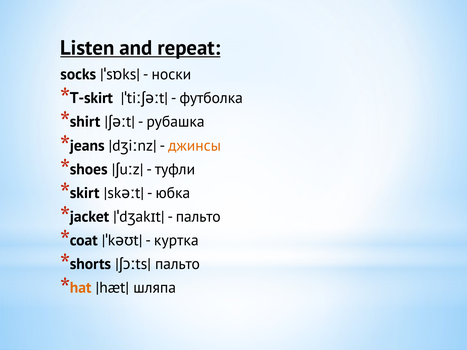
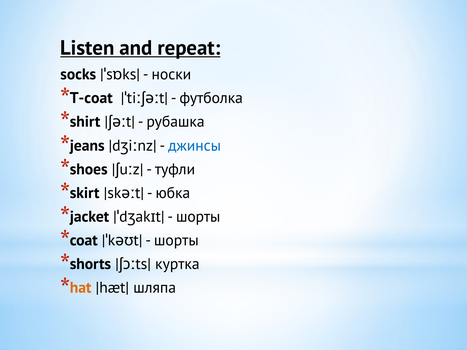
T-skirt: T-skirt -> T-coat
джинсы colour: orange -> blue
пальто at (198, 217): пальто -> шорты
куртка at (176, 241): куртка -> шорты
пальто at (177, 264): пальто -> куртка
